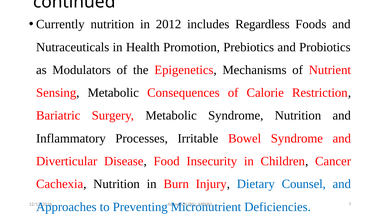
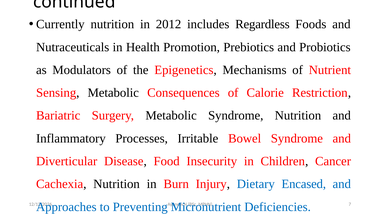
Counsel: Counsel -> Encased
